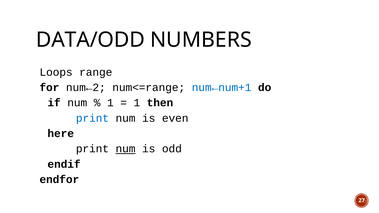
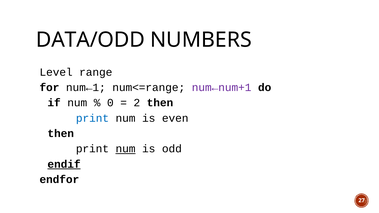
Loops: Loops -> Level
num←2: num←2 -> num←1
num←num+1 colour: blue -> purple
1 at (110, 103): 1 -> 0
1 at (137, 103): 1 -> 2
here at (61, 134): here -> then
endif underline: none -> present
